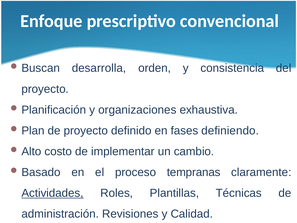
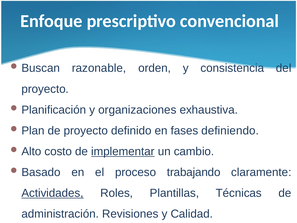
desarrolla: desarrolla -> razonable
implementar underline: none -> present
tempranas: tempranas -> trabajando
